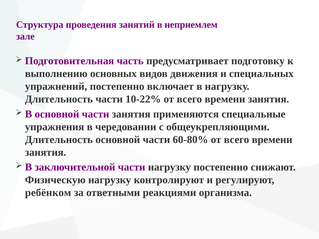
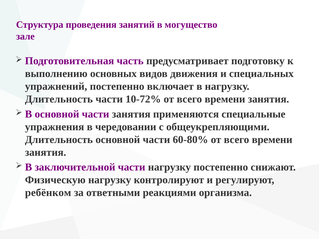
неприемлем: неприемлем -> могущество
10-22%: 10-22% -> 10-72%
